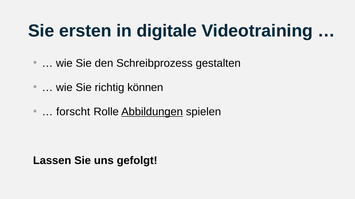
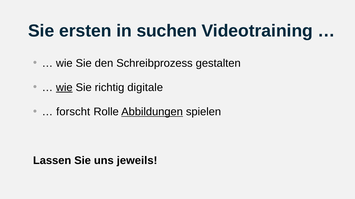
digitale: digitale -> suchen
wie at (64, 88) underline: none -> present
können: können -> digitale
gefolgt: gefolgt -> jeweils
